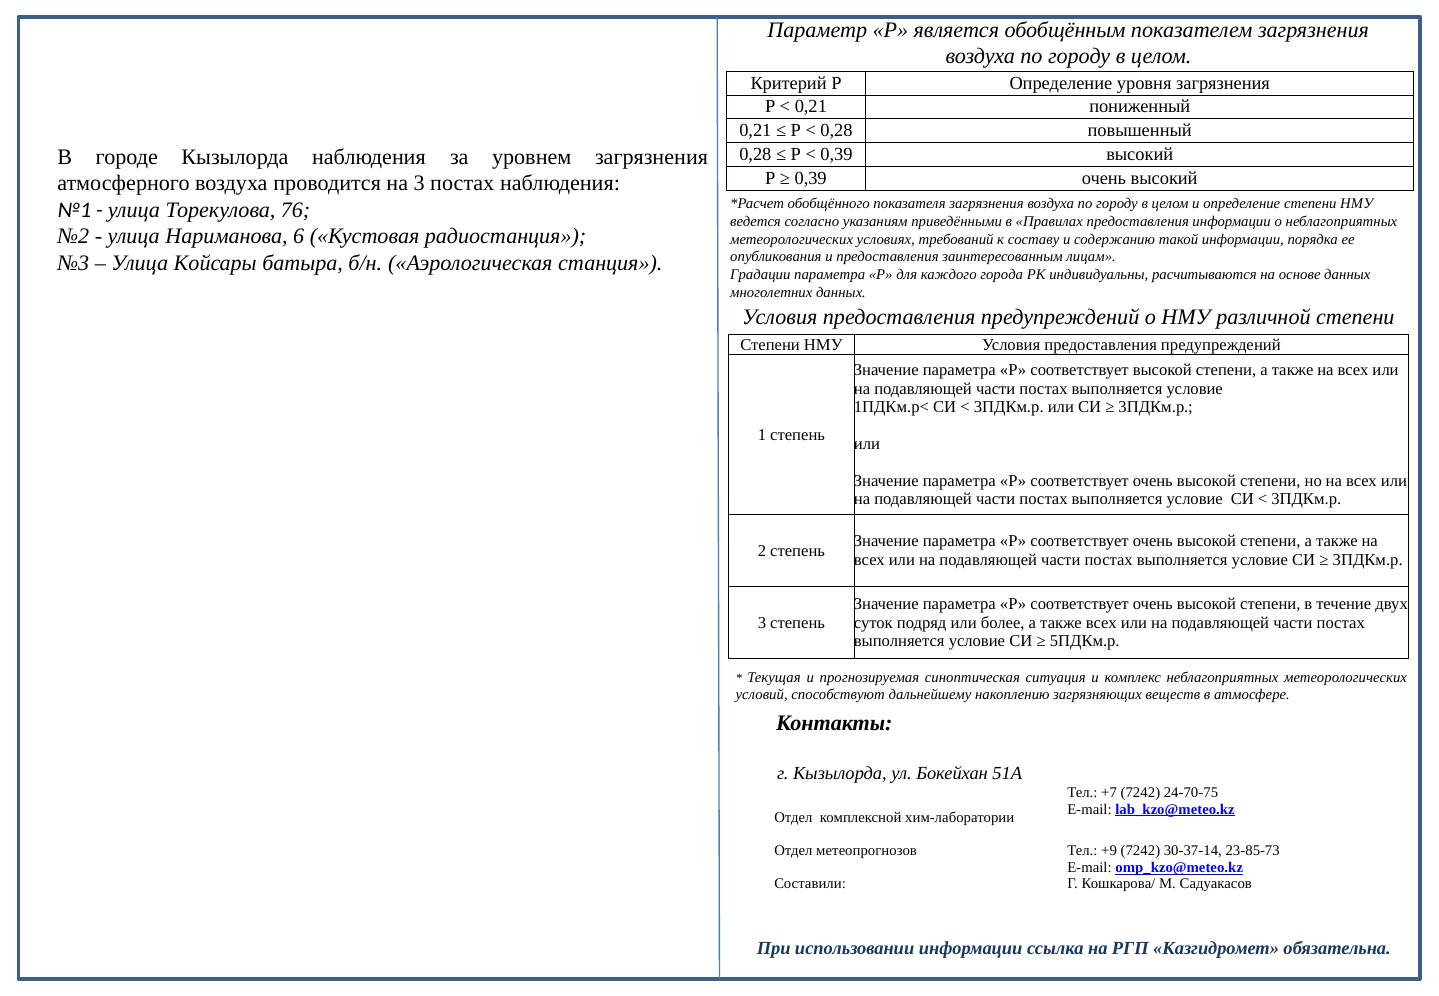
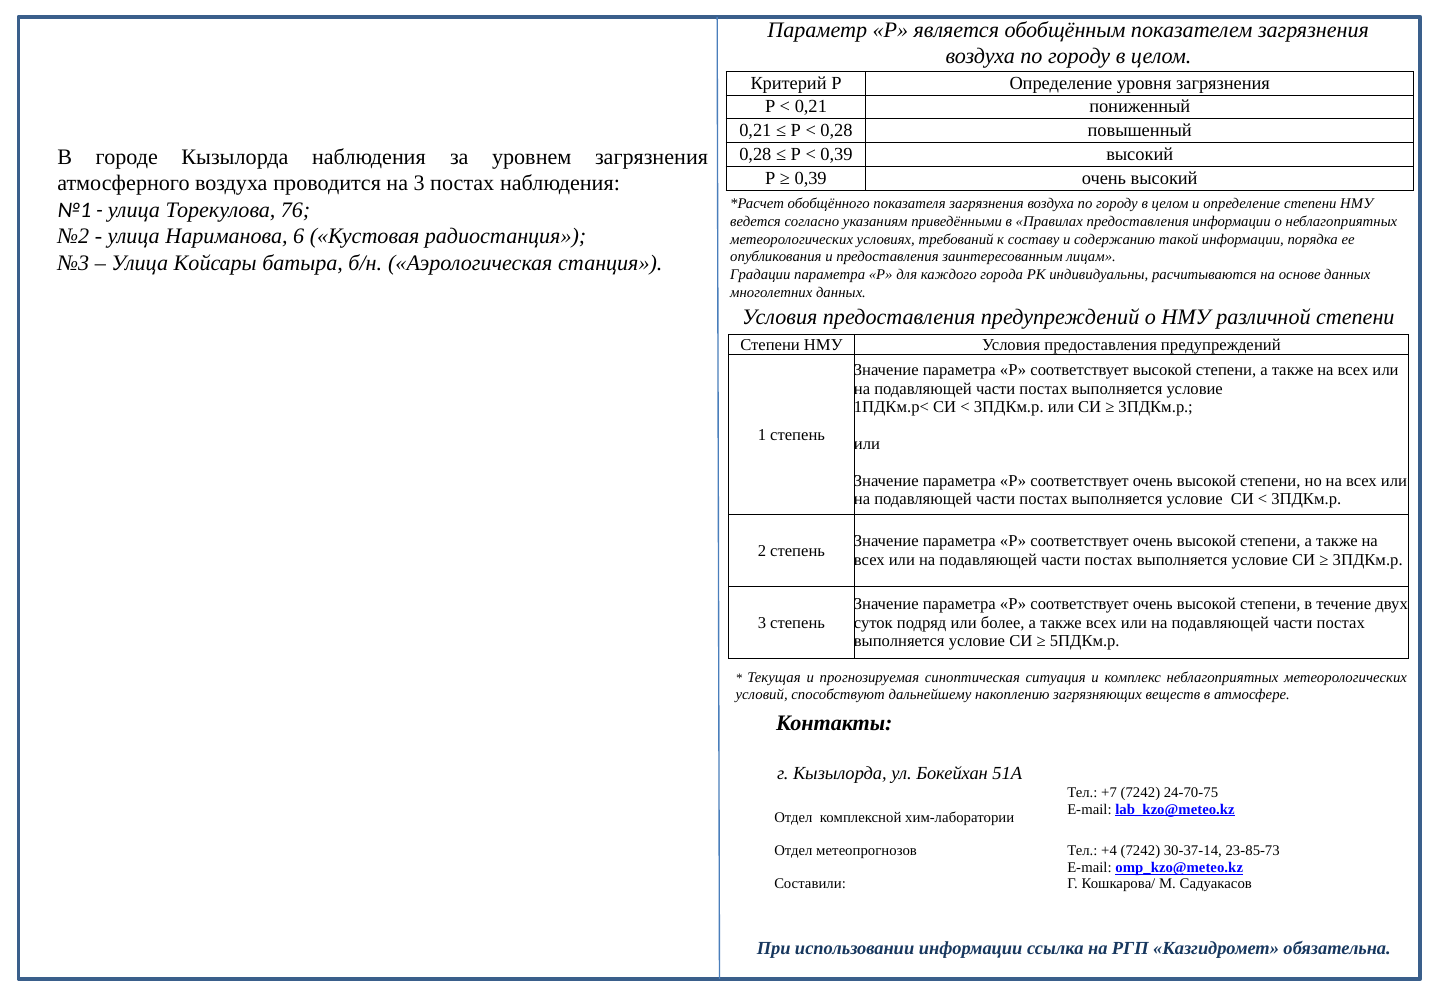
+9: +9 -> +4
